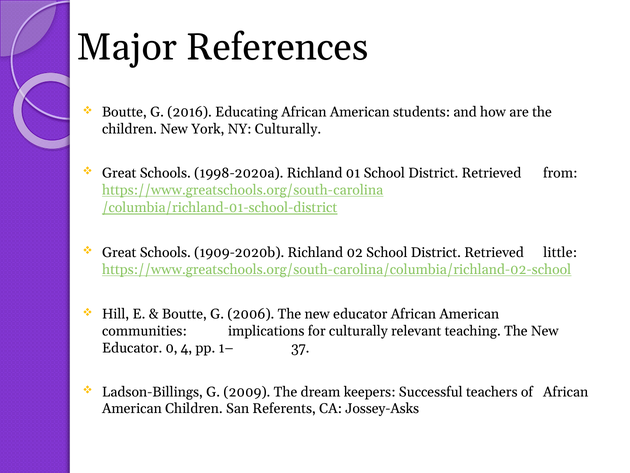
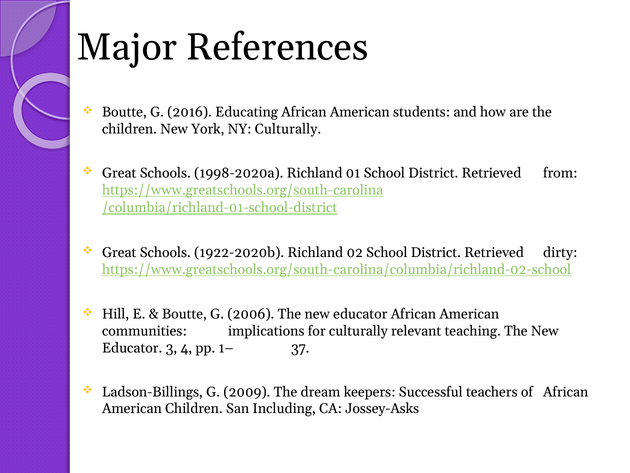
1909-2020b: 1909-2020b -> 1922-2020b
little: little -> dirty
0: 0 -> 3
Referents: Referents -> Including
